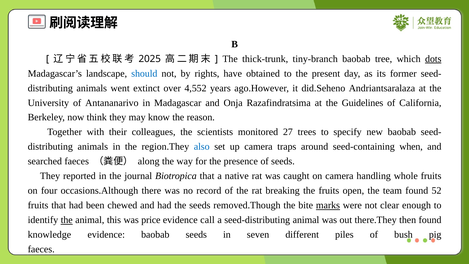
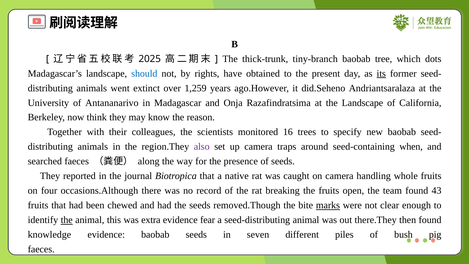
dots underline: present -> none
its underline: none -> present
4,552: 4,552 -> 1,259
the Guidelines: Guidelines -> Landscape
27: 27 -> 16
also colour: blue -> purple
52: 52 -> 43
price: price -> extra
call: call -> fear
